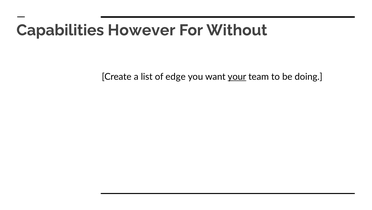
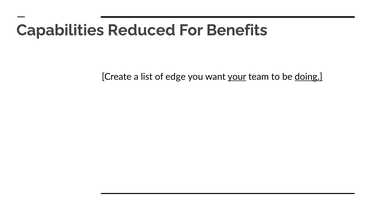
However: However -> Reduced
Without: Without -> Benefits
doing underline: none -> present
